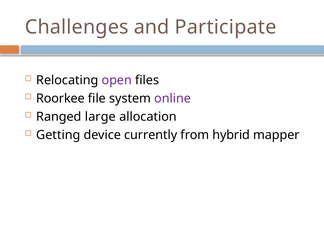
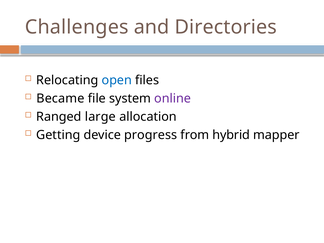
Participate: Participate -> Directories
open colour: purple -> blue
Roorkee: Roorkee -> Became
currently: currently -> progress
